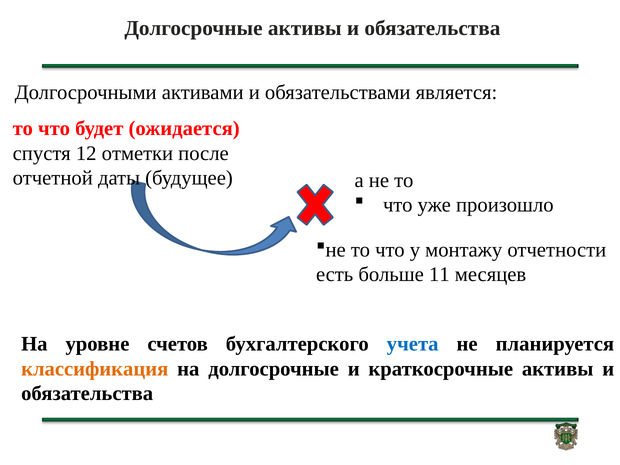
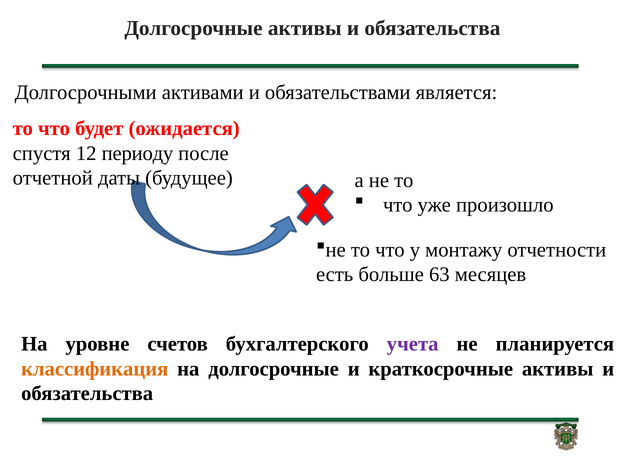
отметки: отметки -> периоду
11: 11 -> 63
учета colour: blue -> purple
